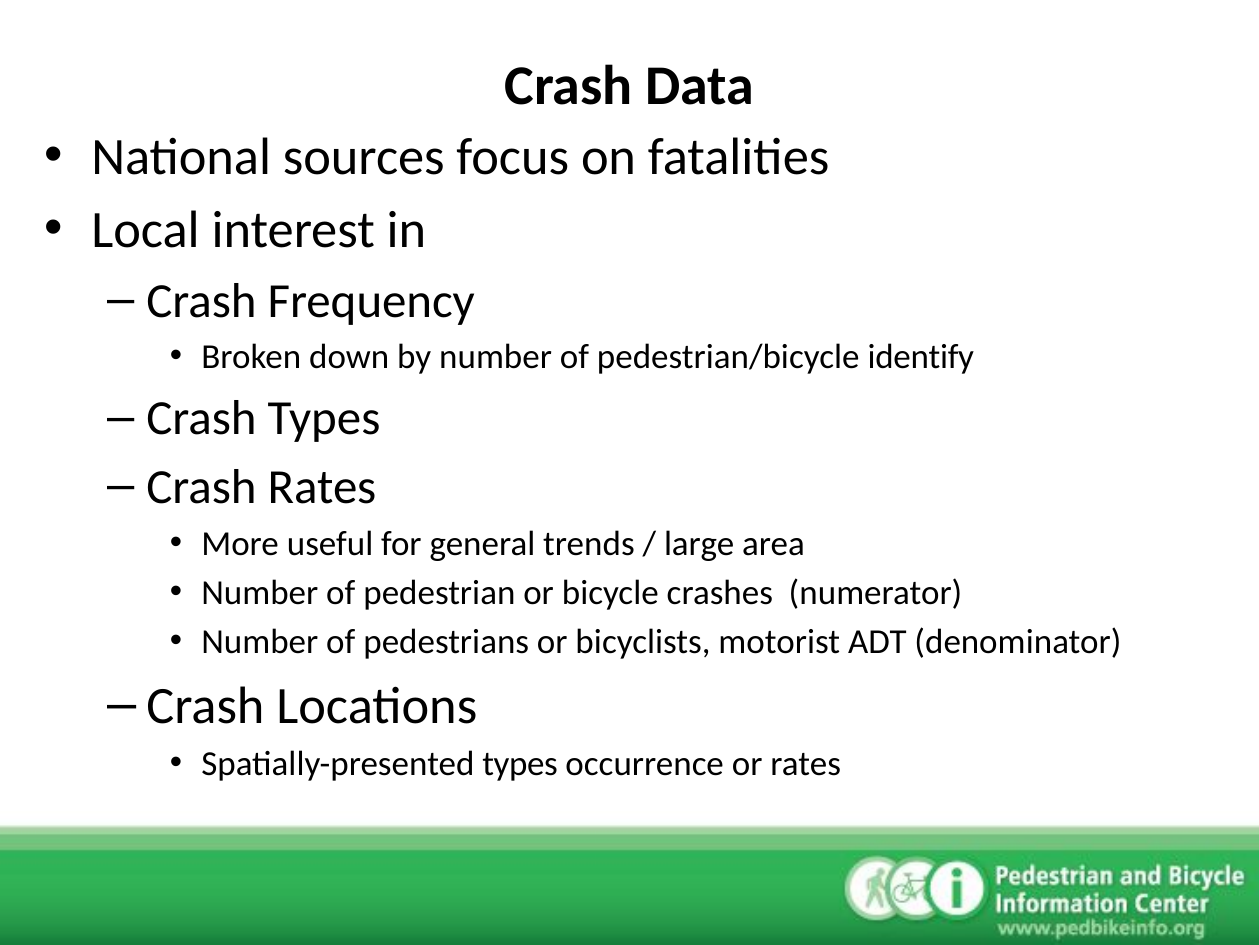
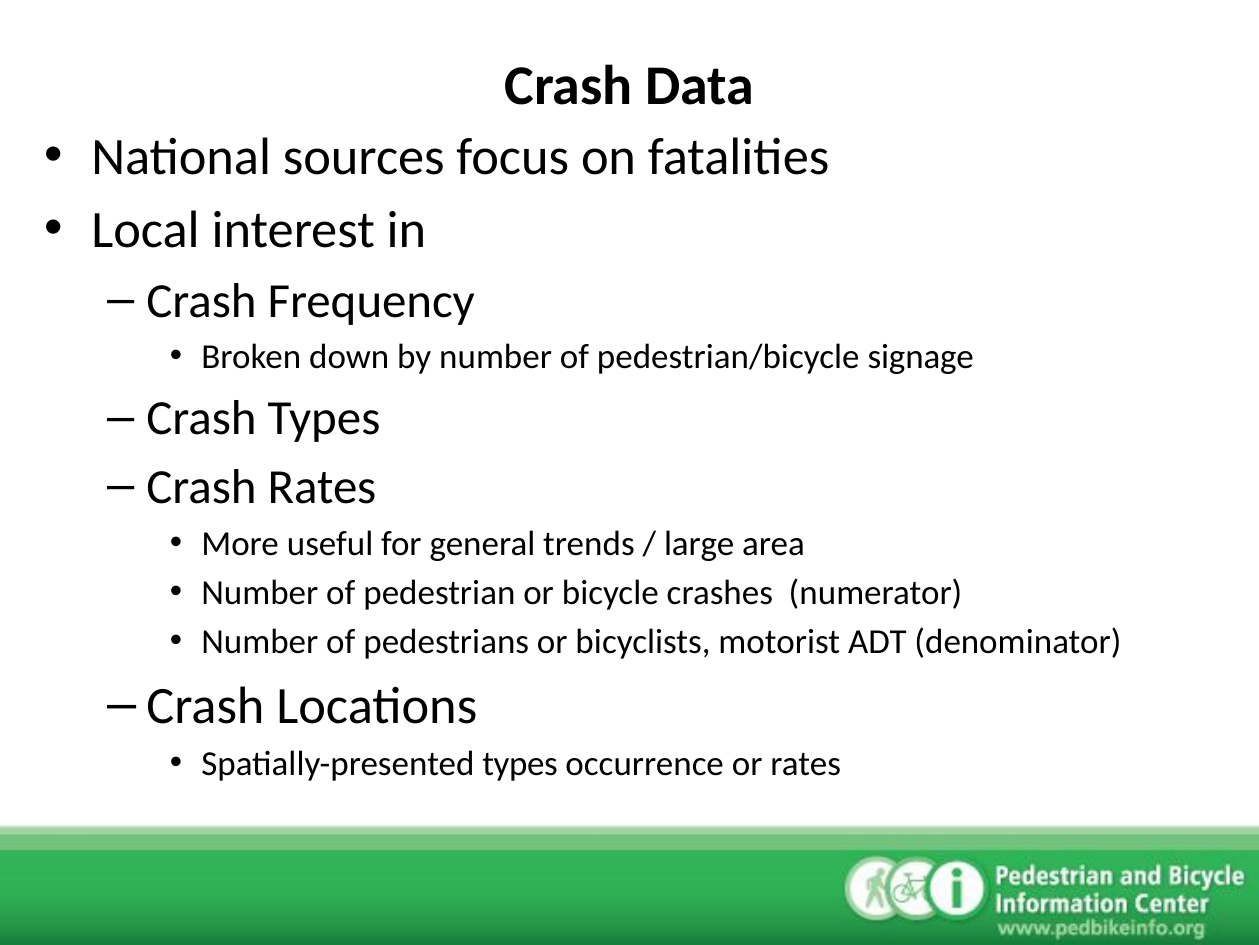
identify: identify -> signage
